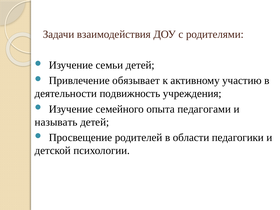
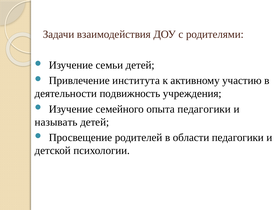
обязывает: обязывает -> института
опыта педагогами: педагогами -> педагогики
